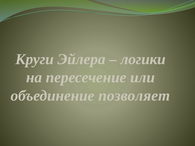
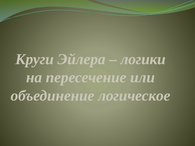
позволяет: позволяет -> логическое
